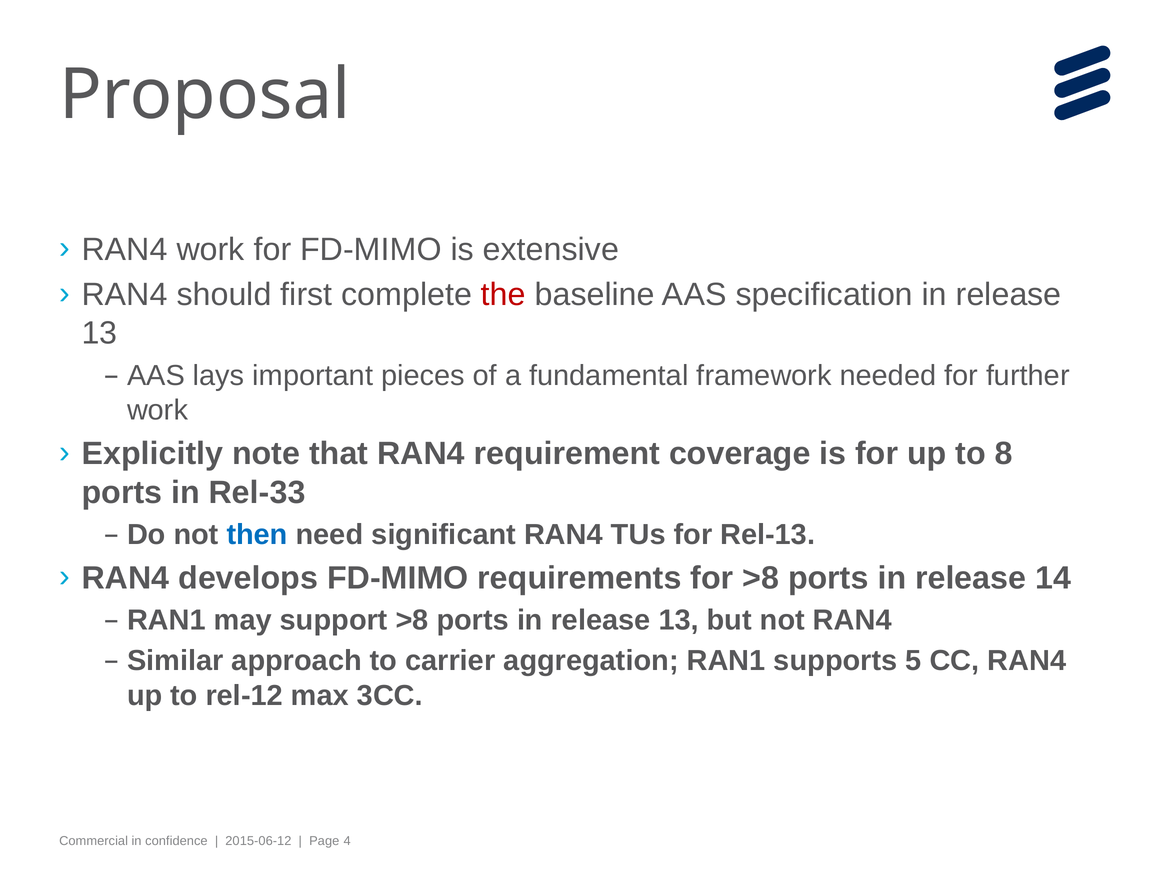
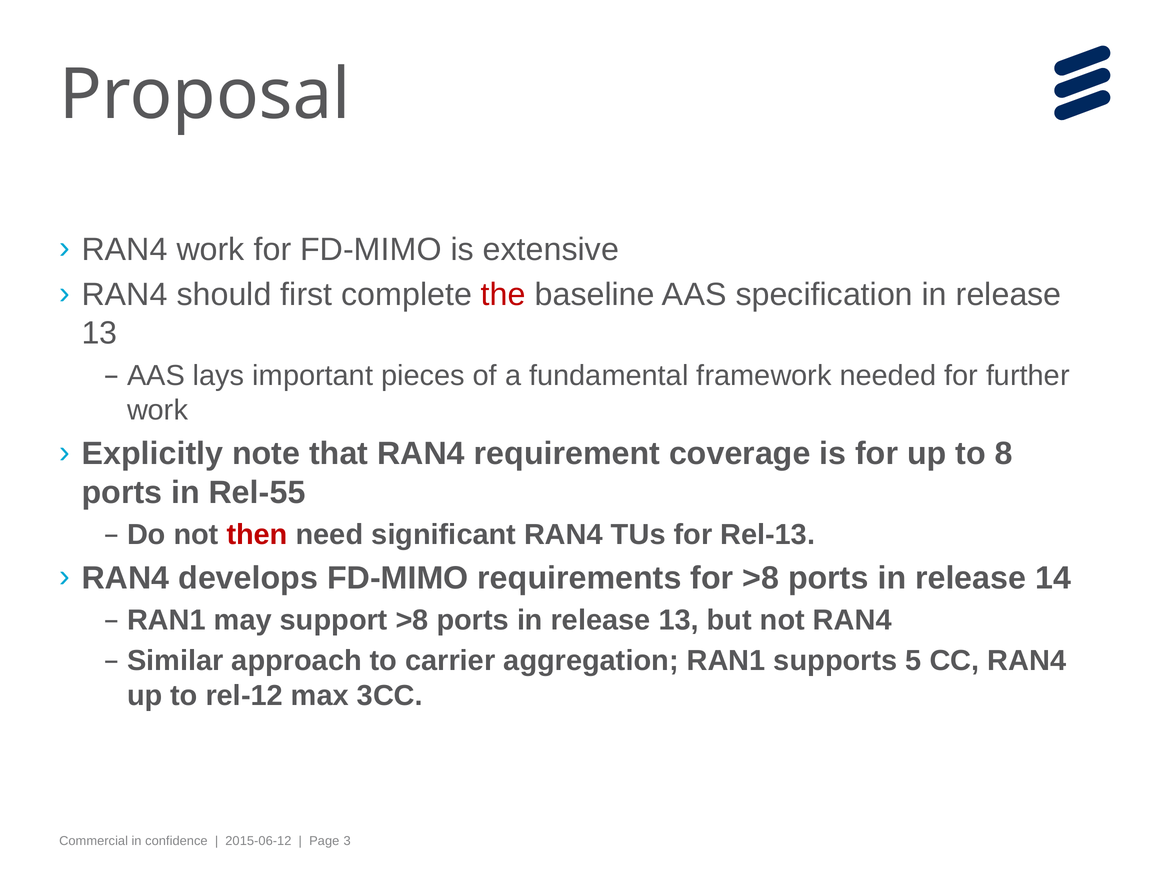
Rel-33: Rel-33 -> Rel-55
then colour: blue -> red
4: 4 -> 3
